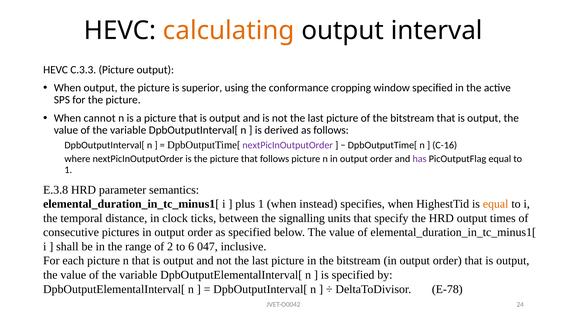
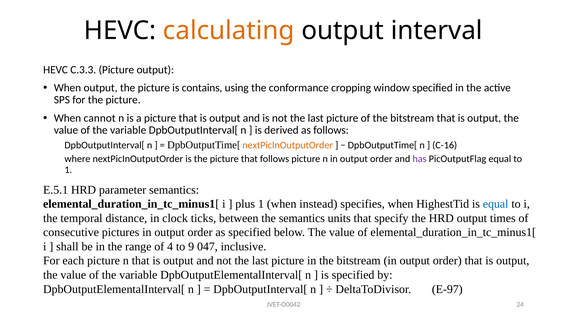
superior: superior -> contains
nextPicInOutputOrder at (288, 145) colour: purple -> orange
E.3.8: E.3.8 -> E.5.1
equal at (496, 204) colour: orange -> blue
the signalling: signalling -> semantics
2: 2 -> 4
6: 6 -> 9
E-78: E-78 -> E-97
